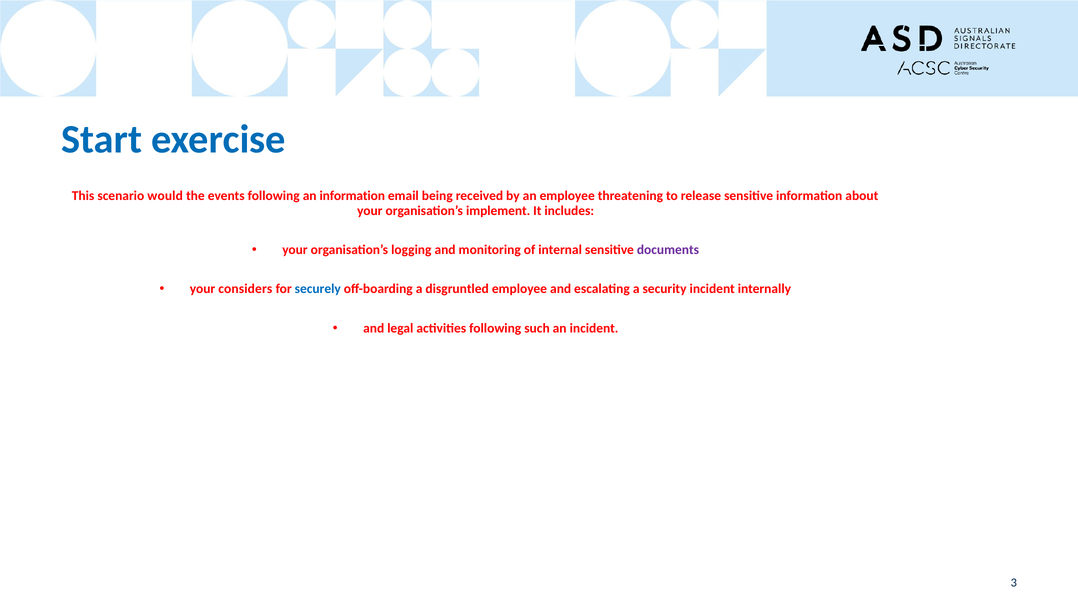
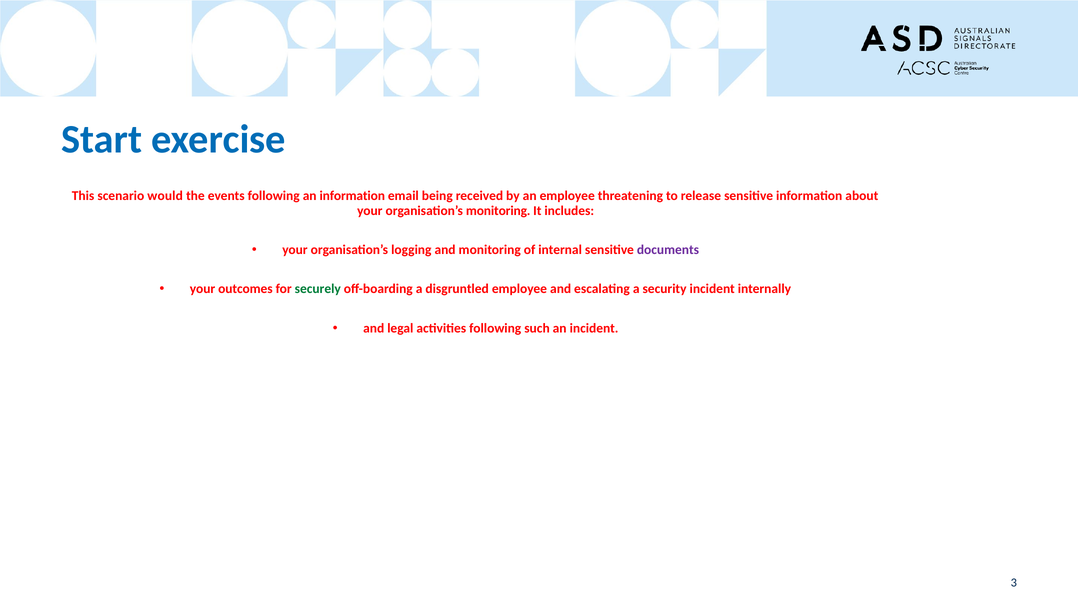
organisation’s implement: implement -> monitoring
considers: considers -> outcomes
securely colour: blue -> green
